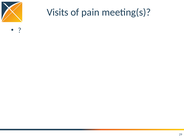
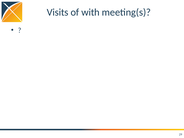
pain: pain -> with
